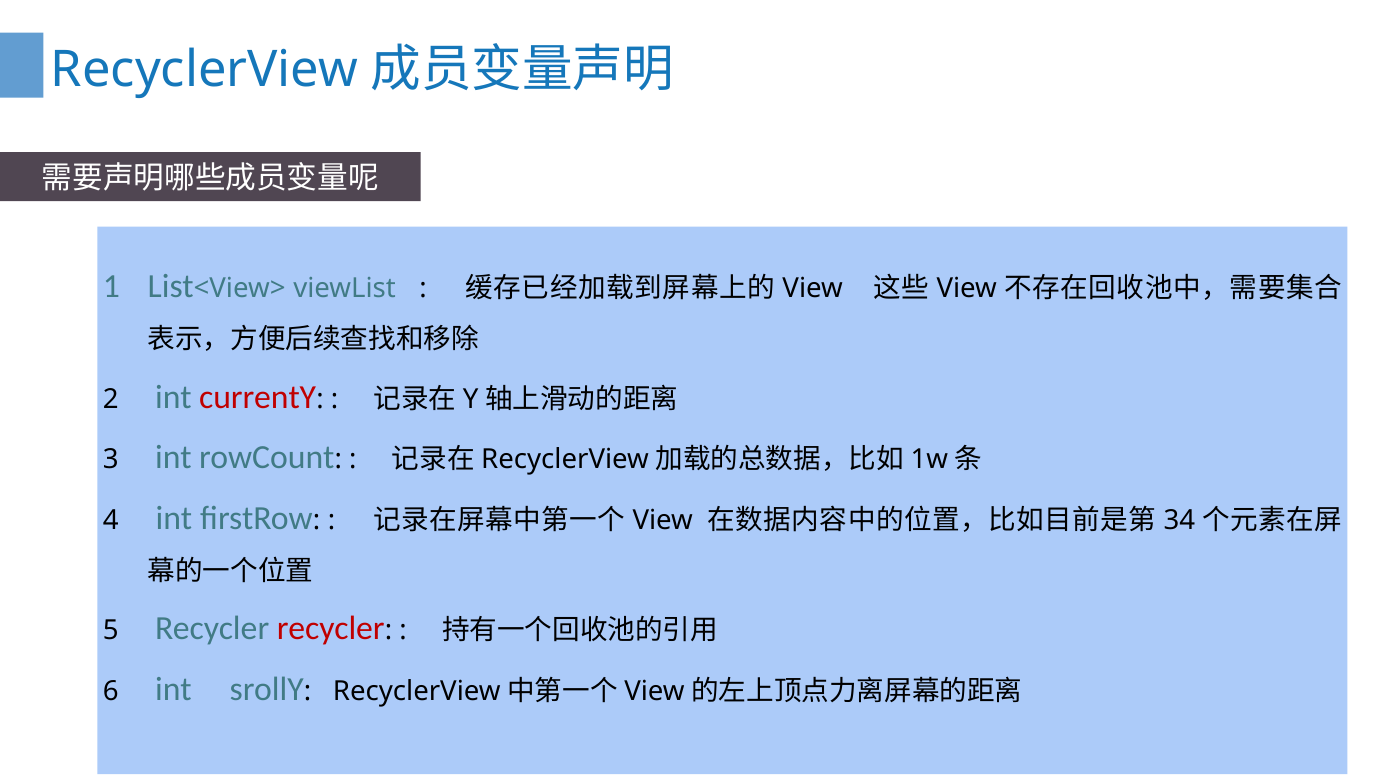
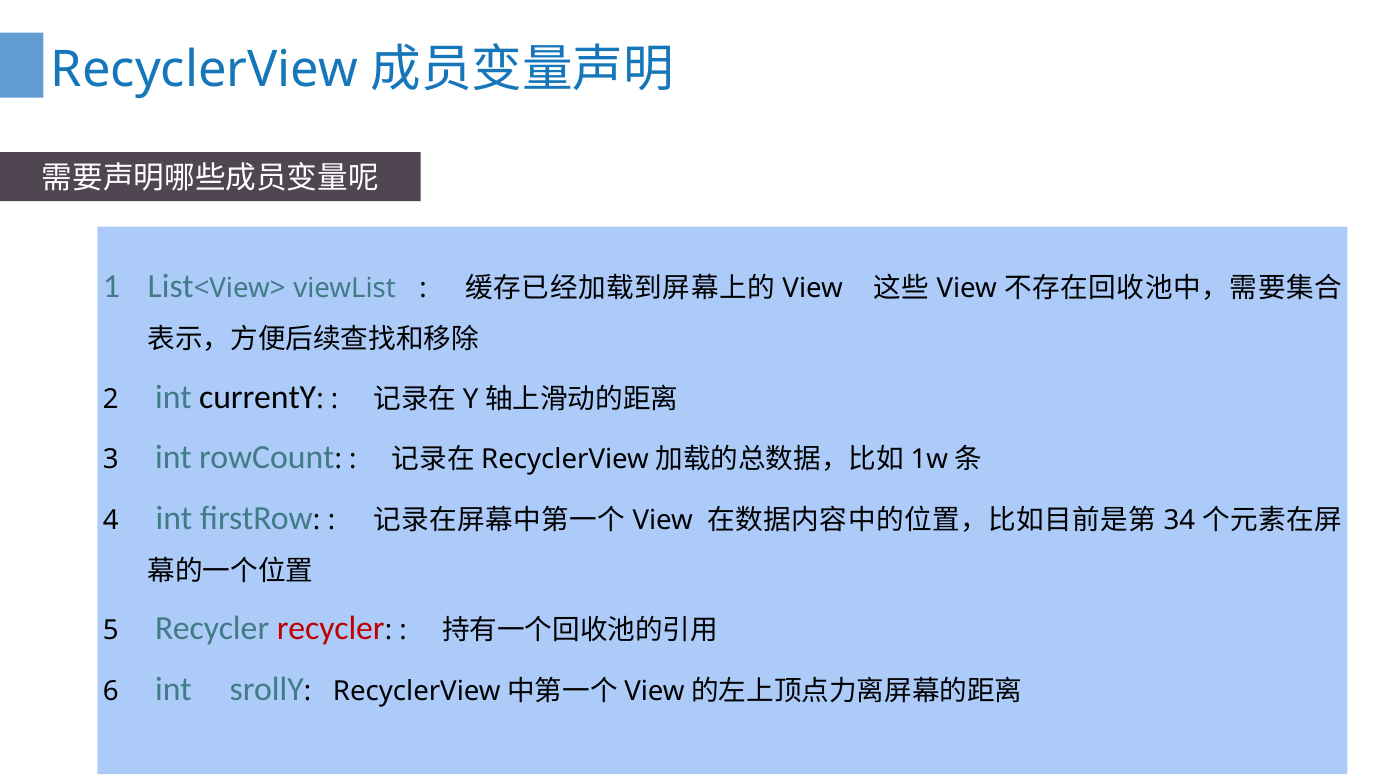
currentY colour: red -> black
